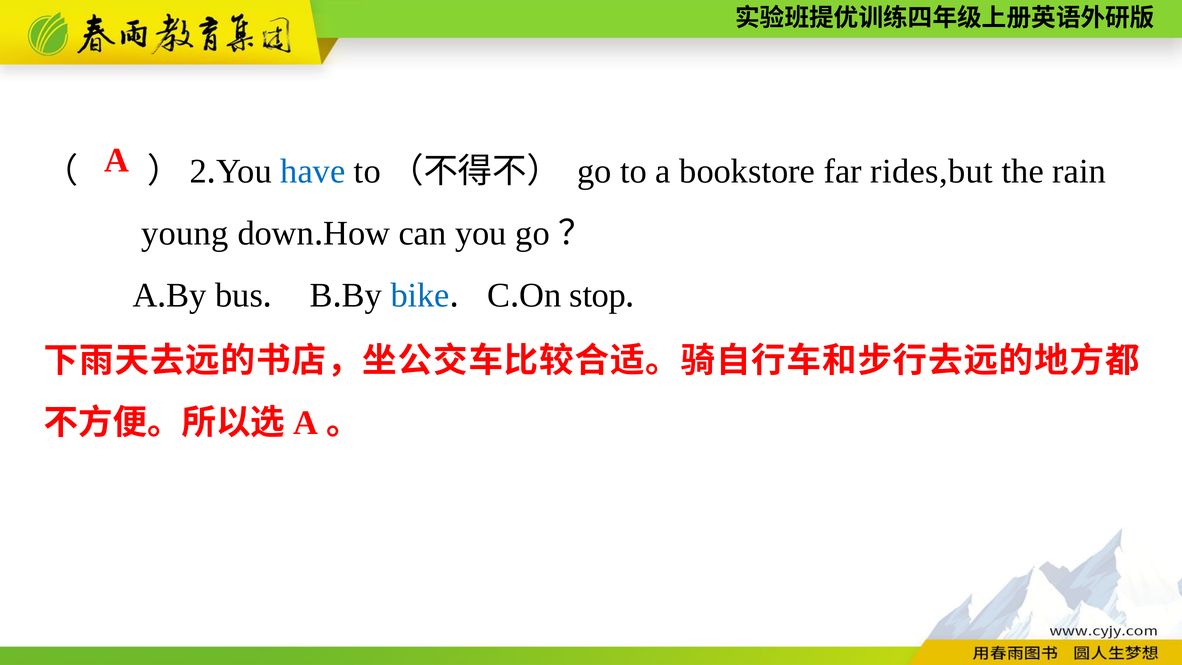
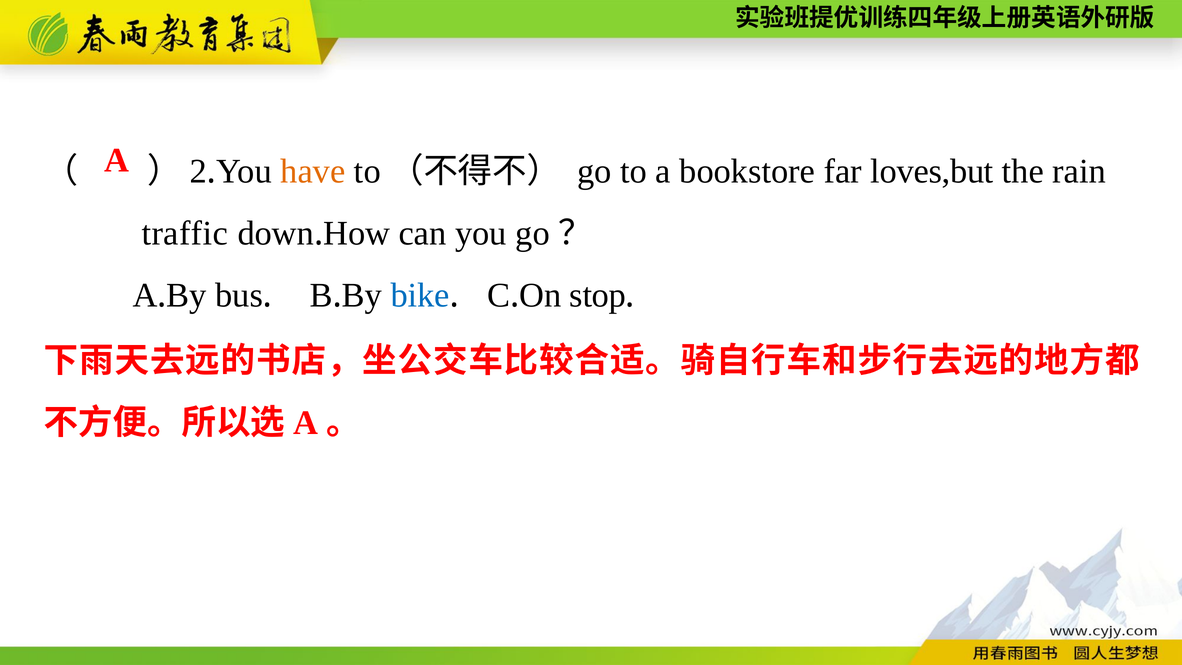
have colour: blue -> orange
rides,but: rides,but -> loves,but
young: young -> traffic
